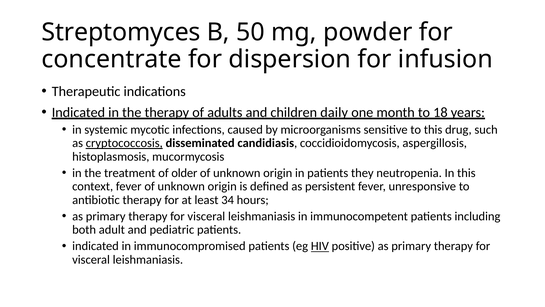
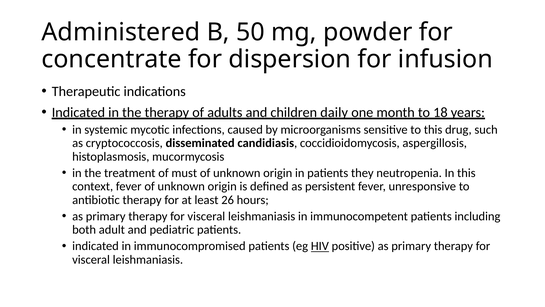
Streptomyces: Streptomyces -> Administered
cryptococcosis underline: present -> none
older: older -> must
34: 34 -> 26
